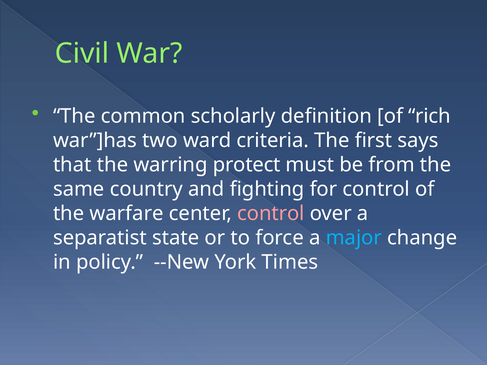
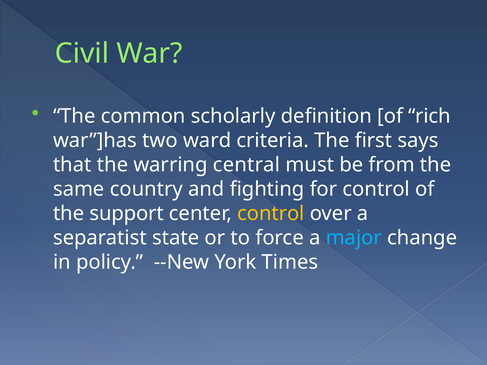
protect: protect -> central
warfare: warfare -> support
control at (271, 214) colour: pink -> yellow
